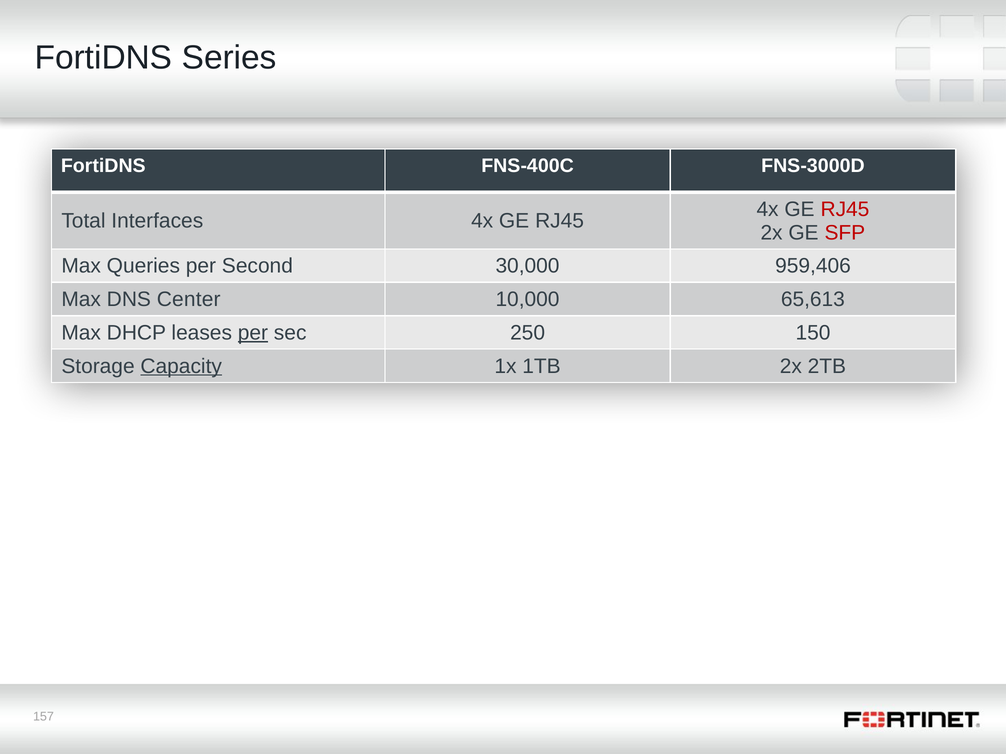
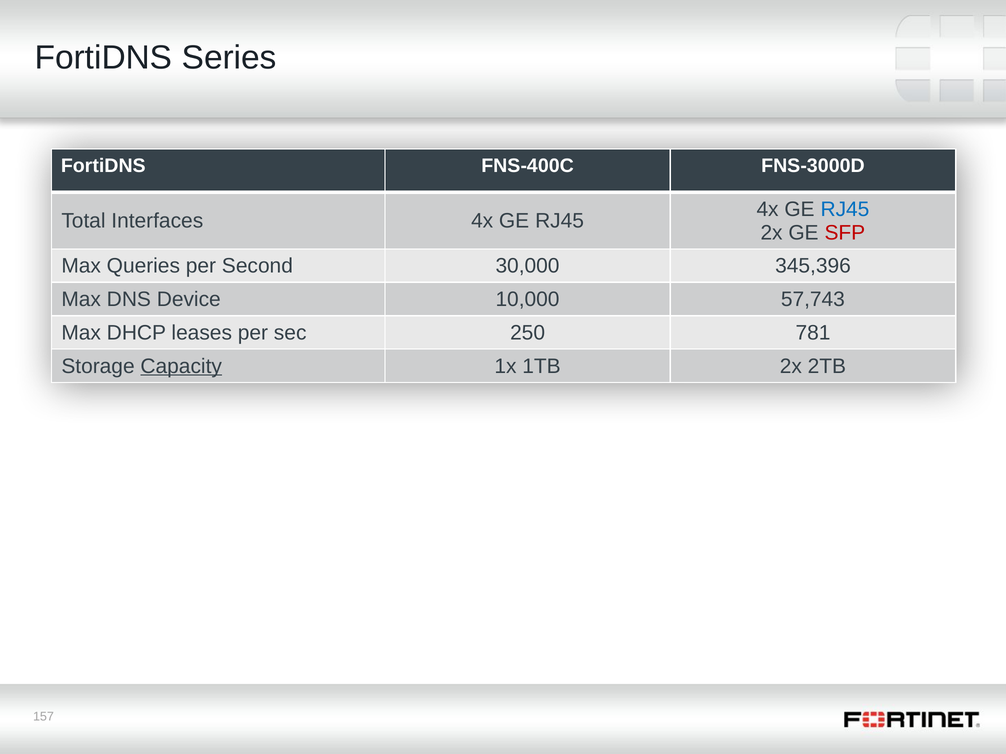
RJ45 at (845, 209) colour: red -> blue
959,406: 959,406 -> 345,396
Center: Center -> Device
65,613: 65,613 -> 57,743
per at (253, 333) underline: present -> none
150: 150 -> 781
